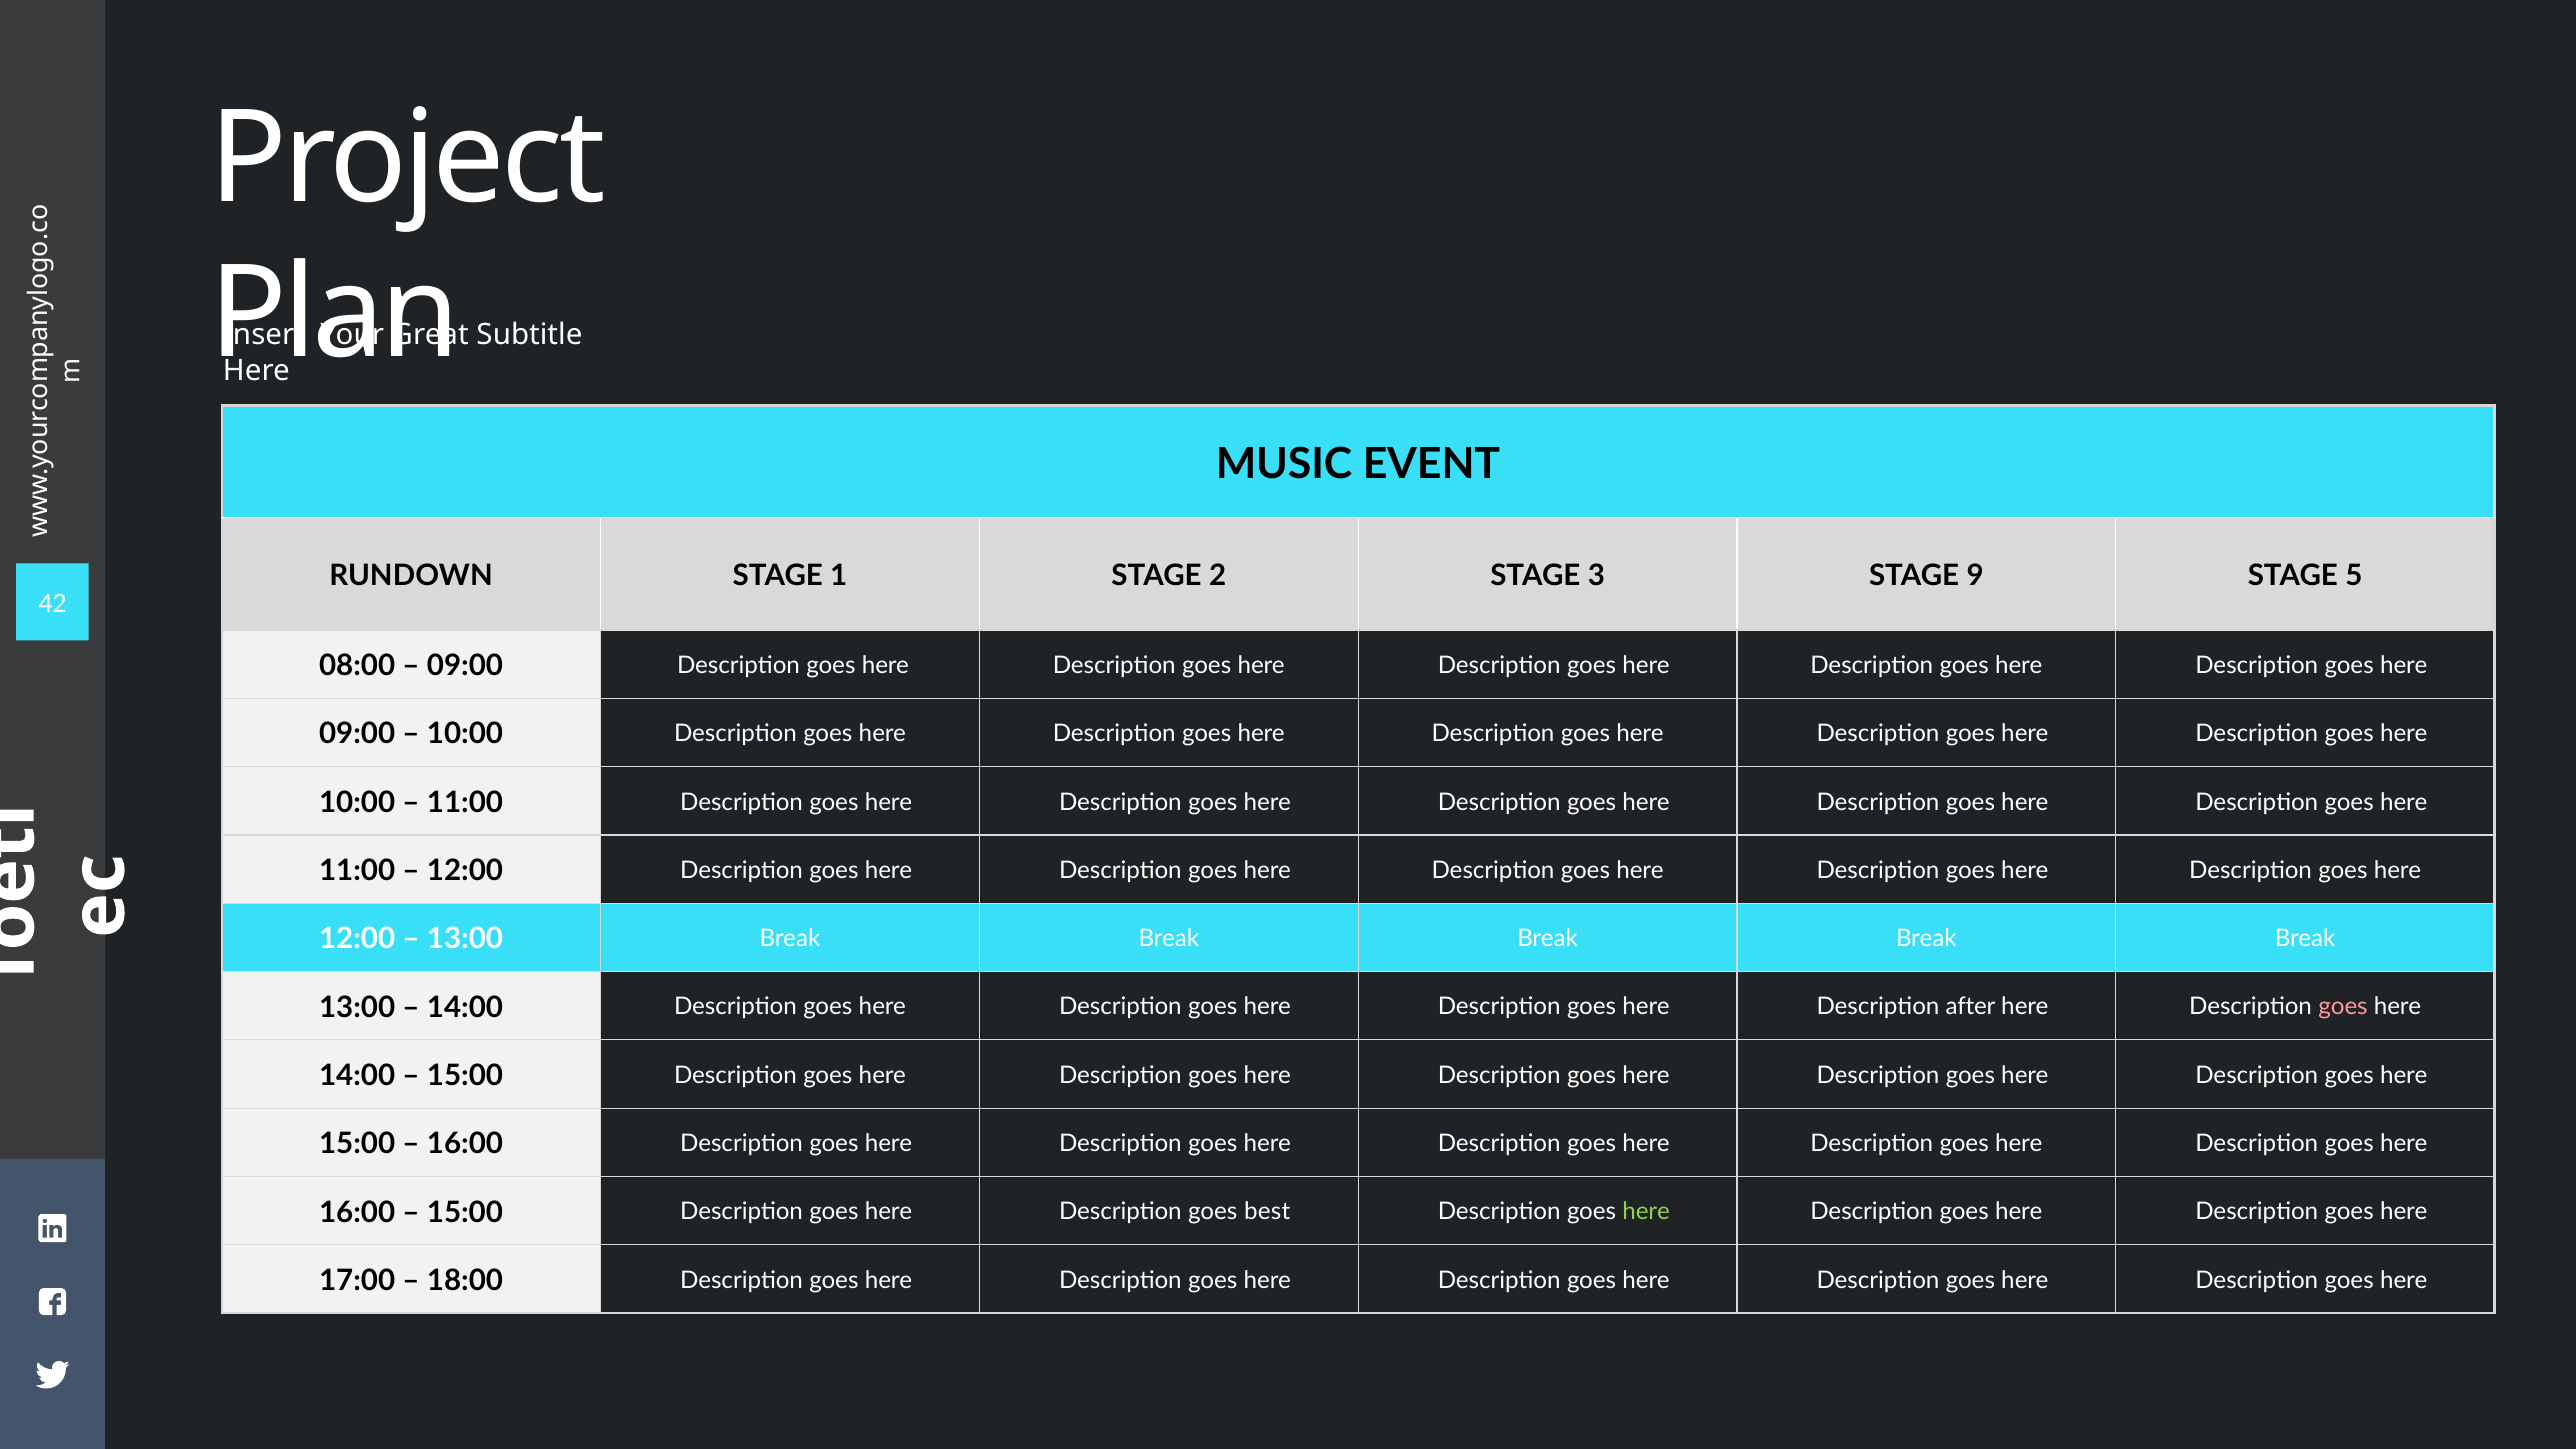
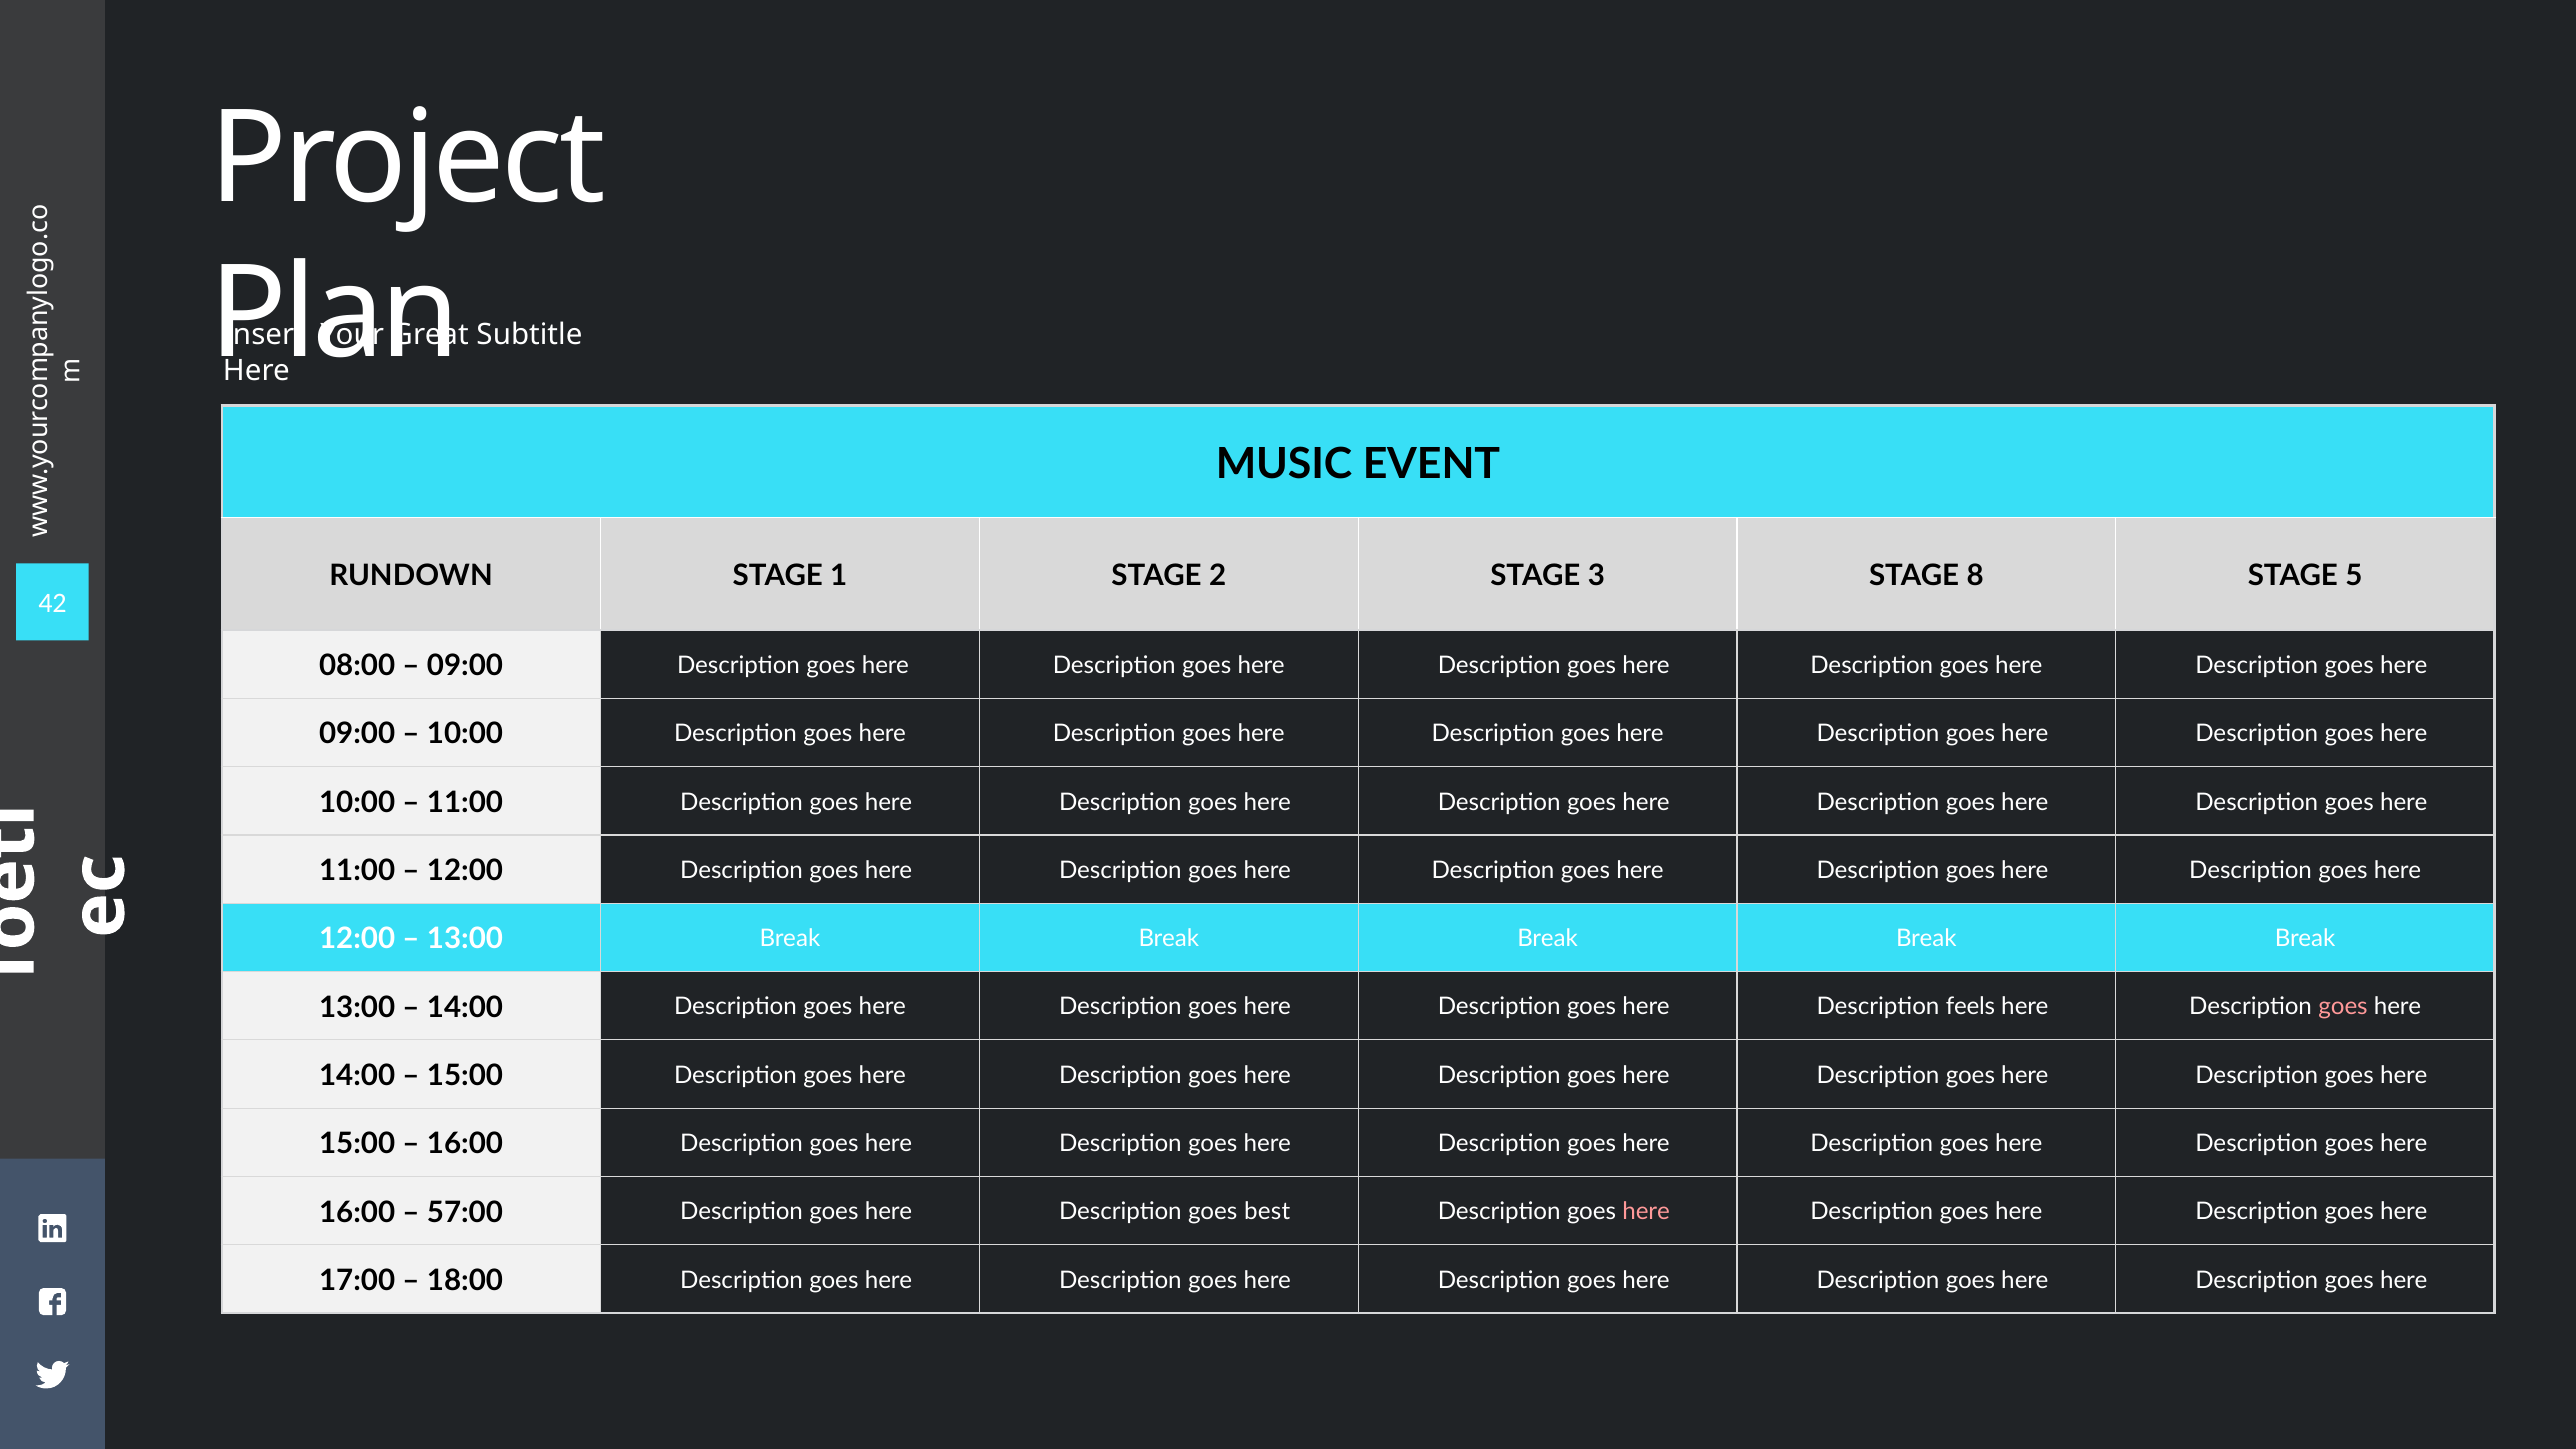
9: 9 -> 8
after: after -> feels
15:00 at (465, 1212): 15:00 -> 57:00
here at (1646, 1212) colour: light green -> pink
